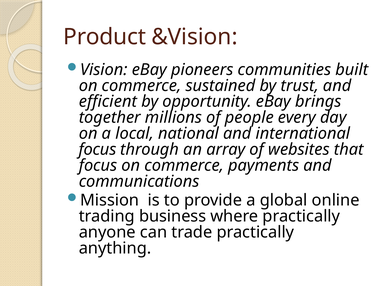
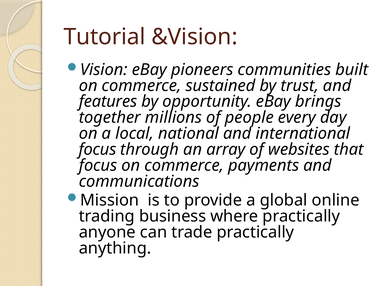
Product: Product -> Tutorial
efficient: efficient -> features
